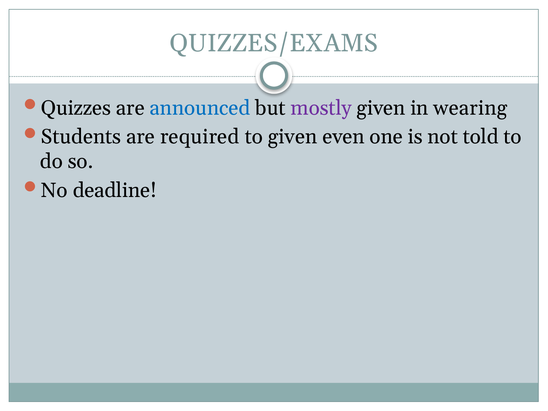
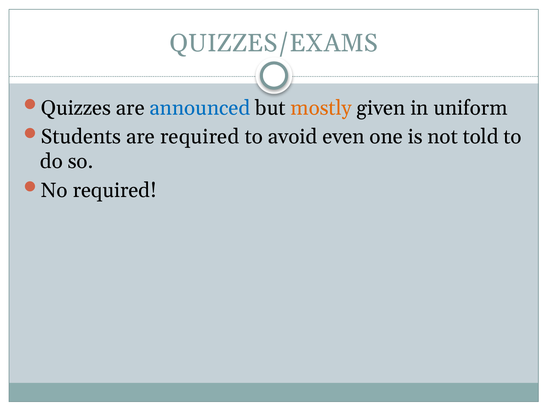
mostly colour: purple -> orange
wearing: wearing -> uniform
to given: given -> avoid
No deadline: deadline -> required
